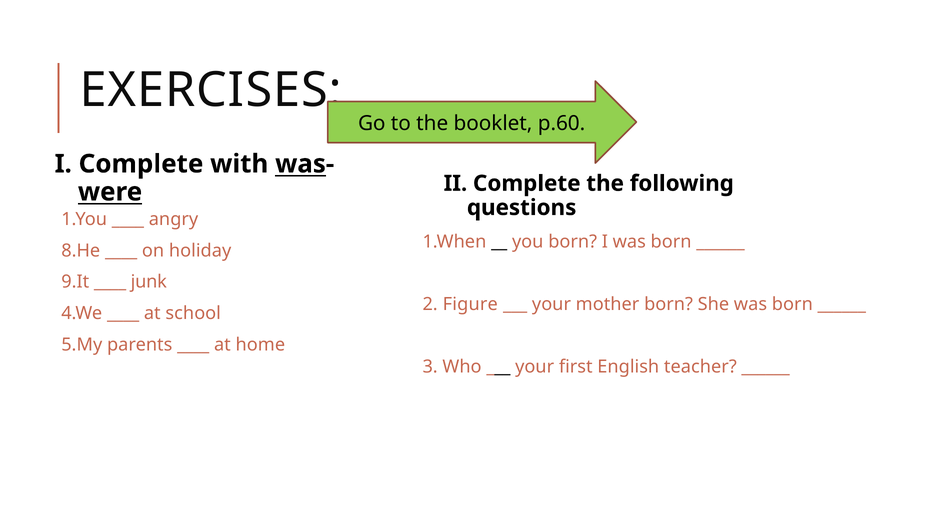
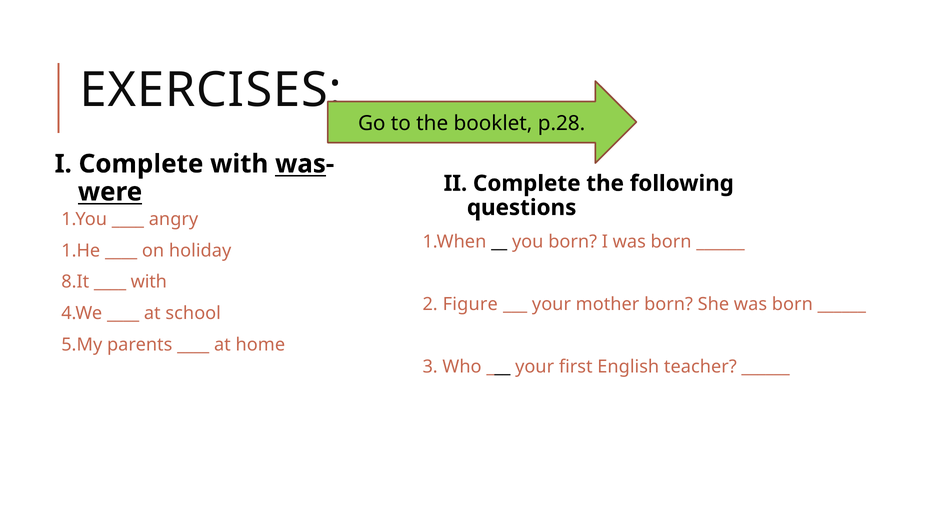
p.60: p.60 -> p.28
8.He: 8.He -> 1.He
9.It: 9.It -> 8.It
junk at (149, 282): junk -> with
